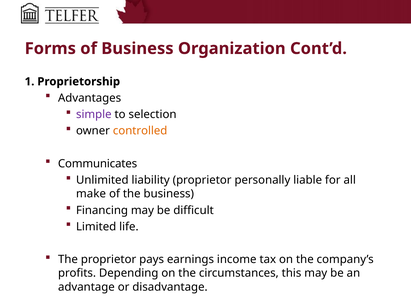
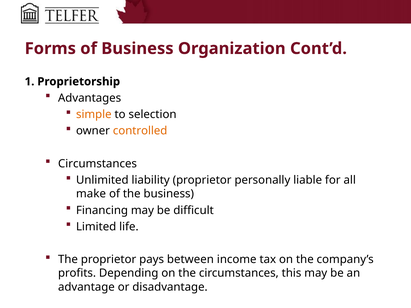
simple colour: purple -> orange
Communicates at (98, 164): Communicates -> Circumstances
earnings: earnings -> between
